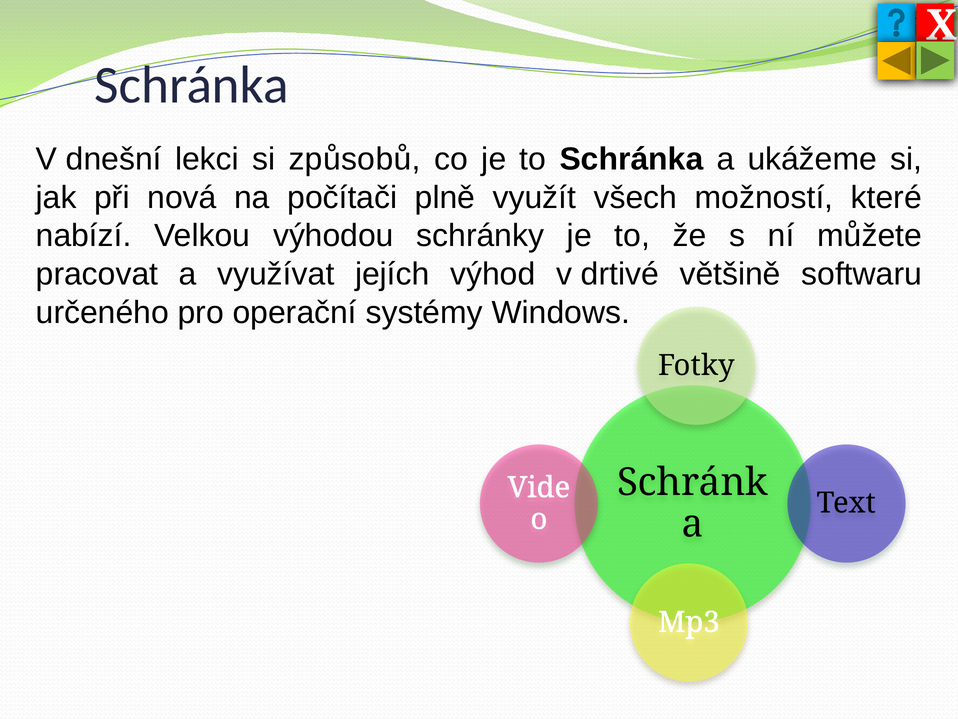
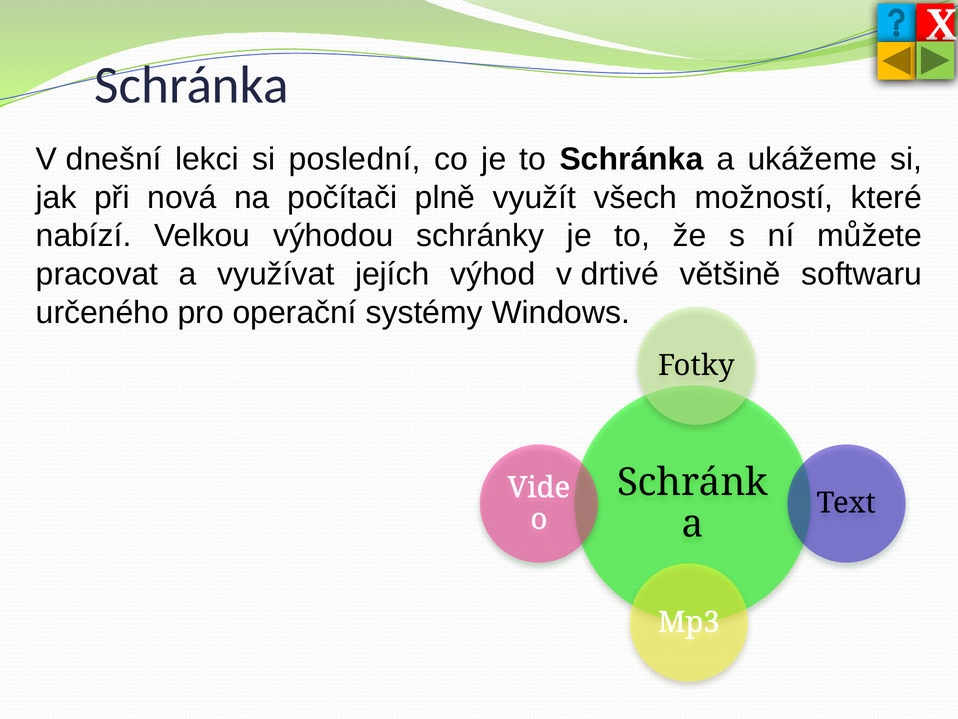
způsobů: způsobů -> poslední
